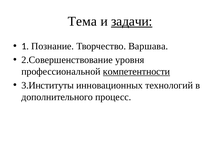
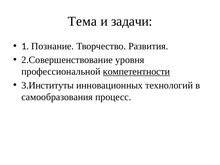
задачи underline: present -> none
Варшава: Варшава -> Развития
дополнительного: дополнительного -> самообразования
